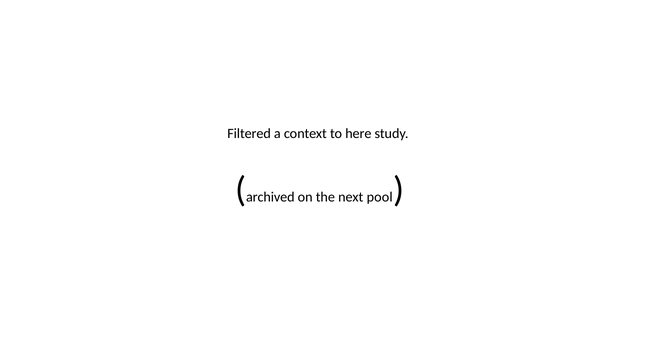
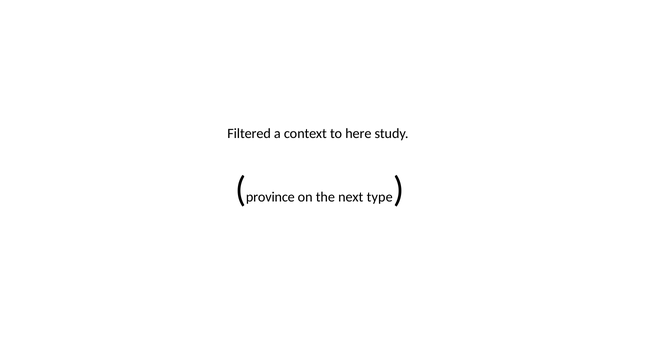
archived: archived -> province
pool: pool -> type
